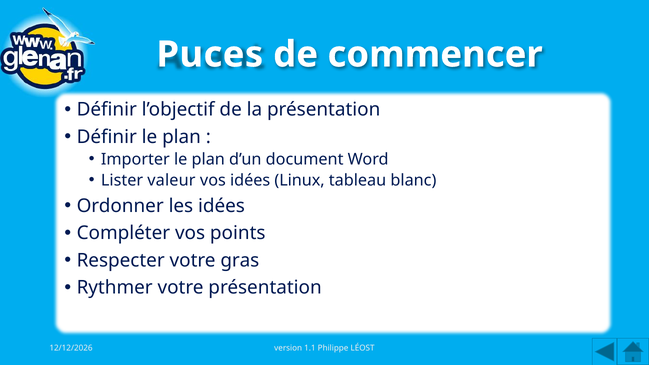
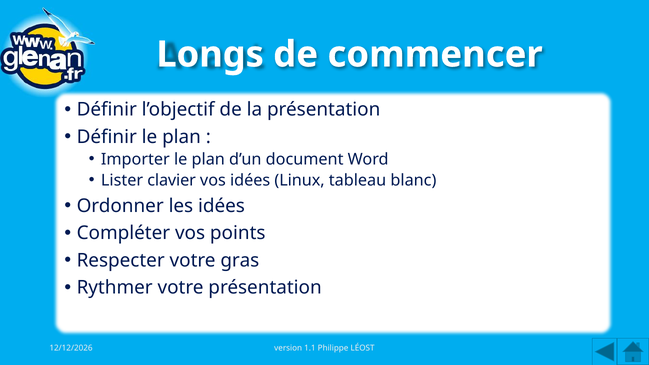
Puces: Puces -> Longs
valeur: valeur -> clavier
